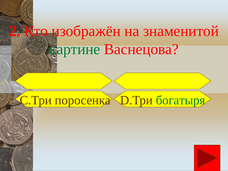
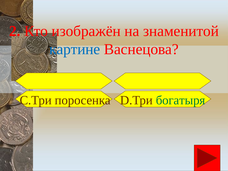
картине colour: green -> blue
